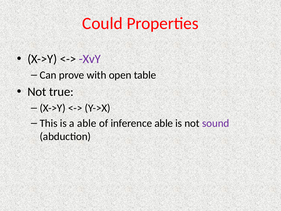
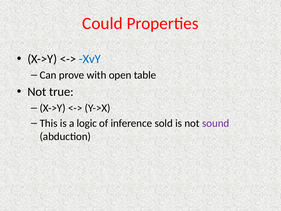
XvY colour: purple -> blue
a able: able -> logic
inference able: able -> sold
